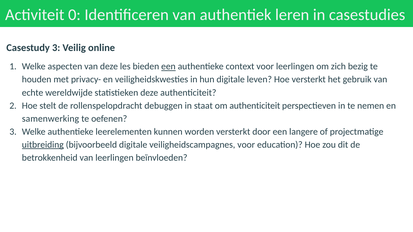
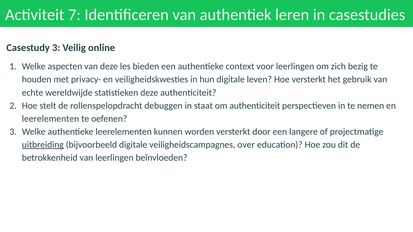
0: 0 -> 7
een at (168, 67) underline: present -> none
samenwerking at (51, 119): samenwerking -> leerelementen
veiligheidscampagnes voor: voor -> over
